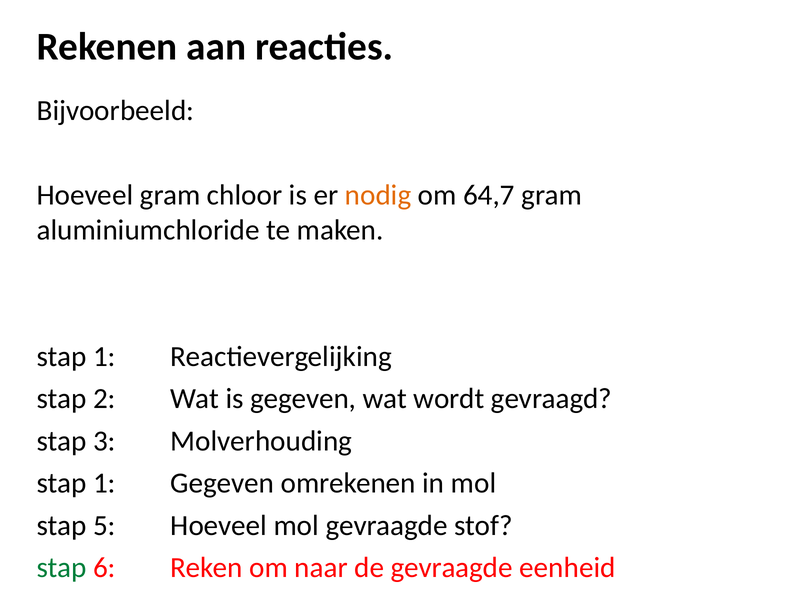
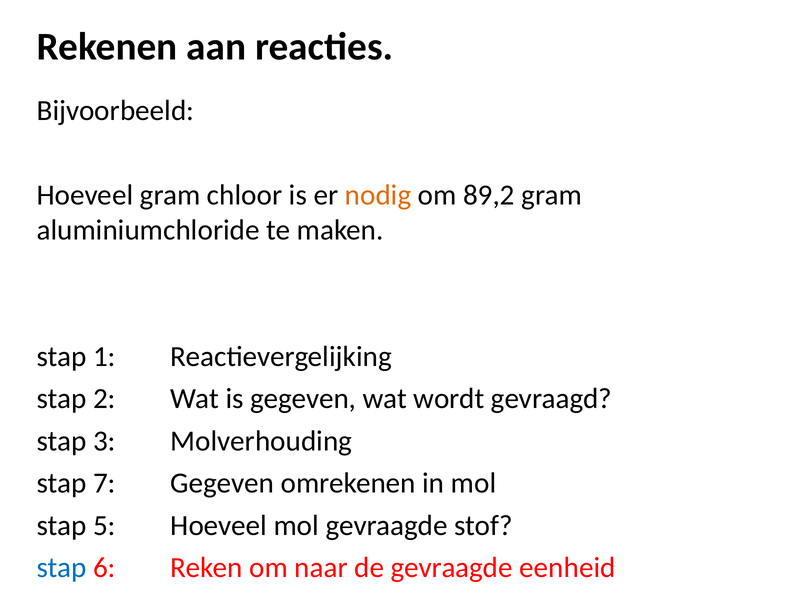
64,7: 64,7 -> 89,2
1 at (104, 483): 1 -> 7
stap at (62, 568) colour: green -> blue
